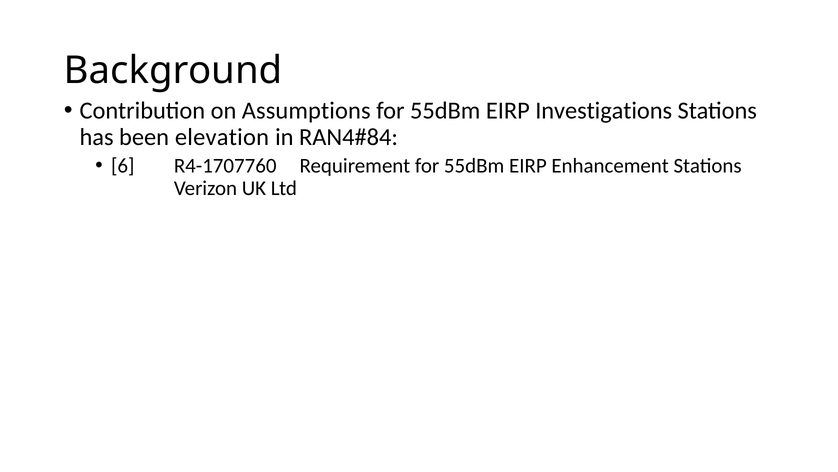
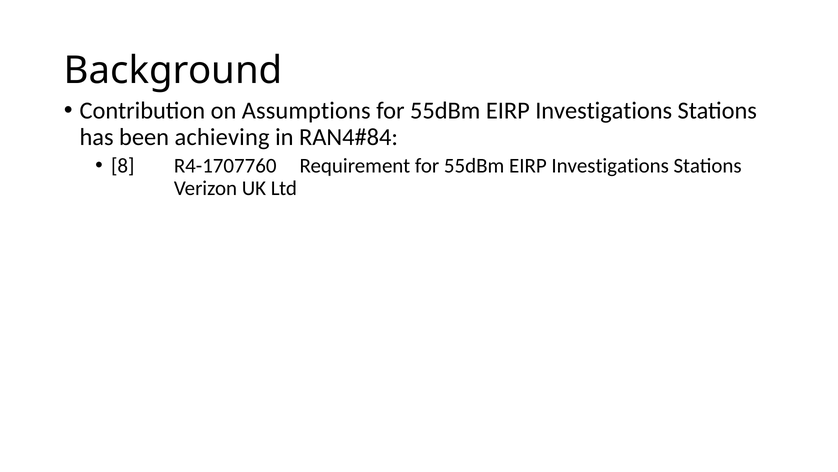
elevation: elevation -> achieving
6: 6 -> 8
Enhancement at (610, 166): Enhancement -> Investigations
